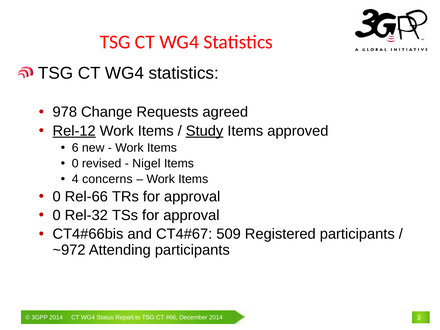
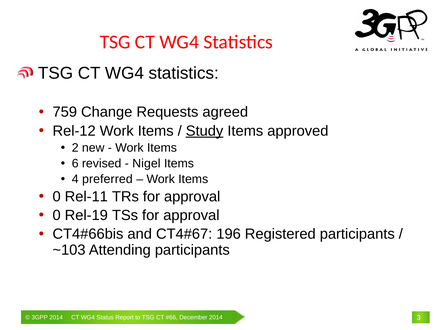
978: 978 -> 759
Rel-12 underline: present -> none
6: 6 -> 2
0 at (75, 163): 0 -> 6
concerns: concerns -> preferred
Rel-66: Rel-66 -> Rel-11
Rel-32: Rel-32 -> Rel-19
509: 509 -> 196
~972: ~972 -> ~103
